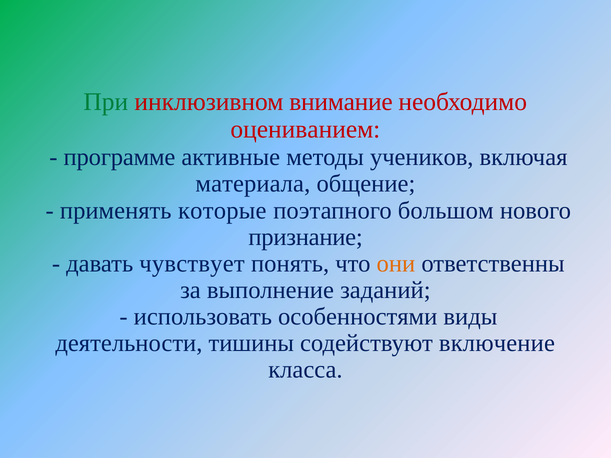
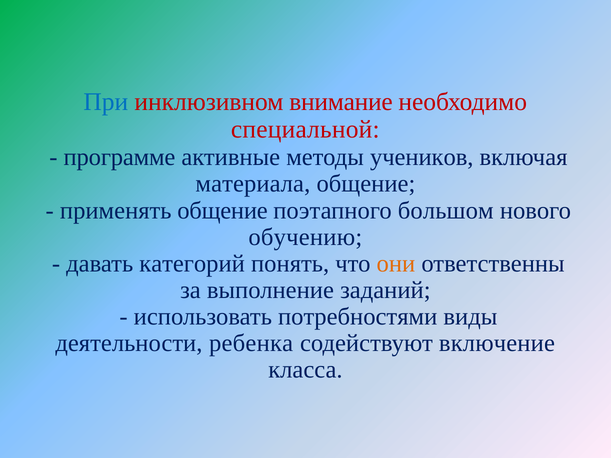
При colour: green -> blue
оцениванием: оцениванием -> специальной
применять которые: которые -> общение
признание: признание -> обучению
чувствует: чувствует -> категорий
особенностями: особенностями -> потребностями
тишины: тишины -> ребенка
